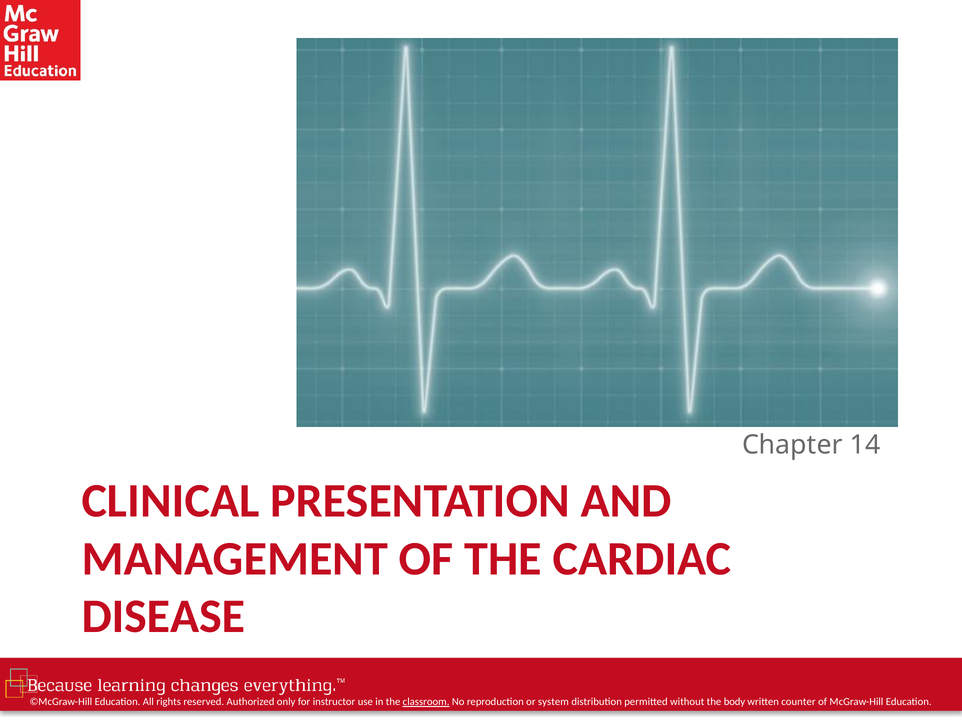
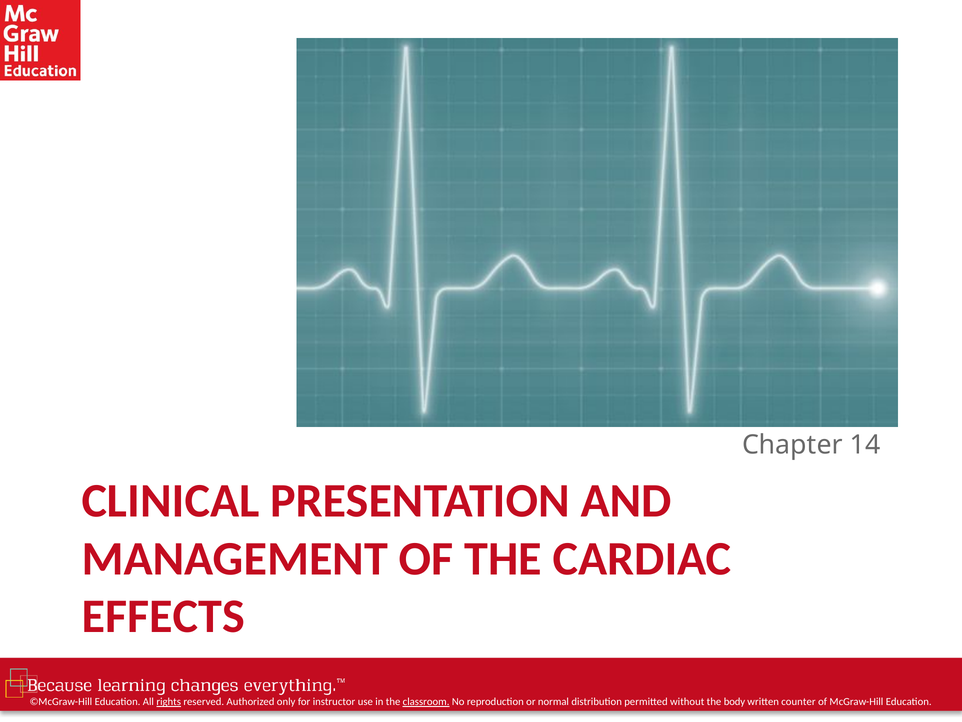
DISEASE: DISEASE -> EFFECTS
rights underline: none -> present
system: system -> normal
